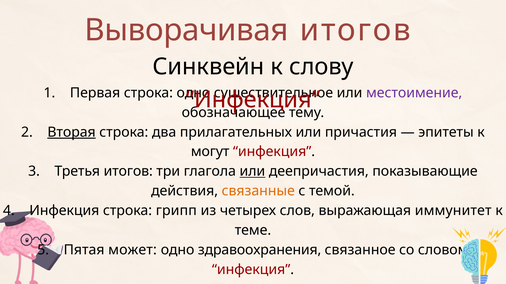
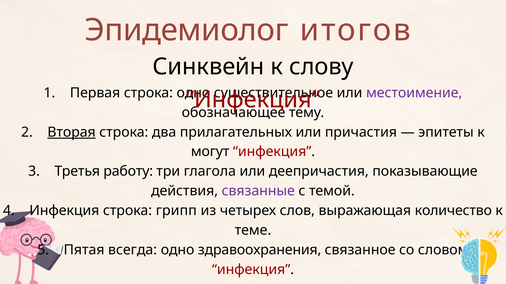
Выворачивая: Выворачивая -> Эпидемиолог
Третья итогов: итогов -> работу
или at (252, 172) underline: present -> none
связанные colour: orange -> purple
иммунитет: иммунитет -> количество
может: может -> всегда
